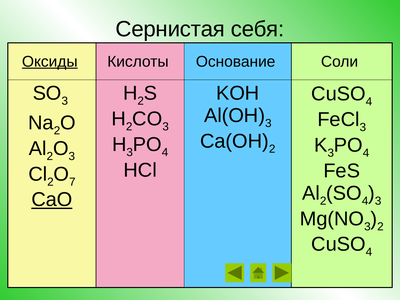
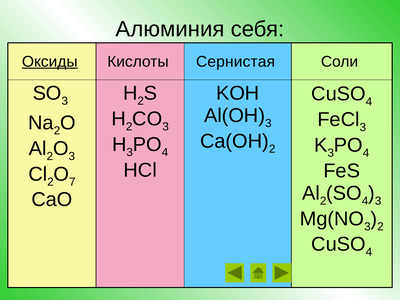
Сернистая: Сернистая -> Алюминия
Основание: Основание -> Сернистая
CaO underline: present -> none
